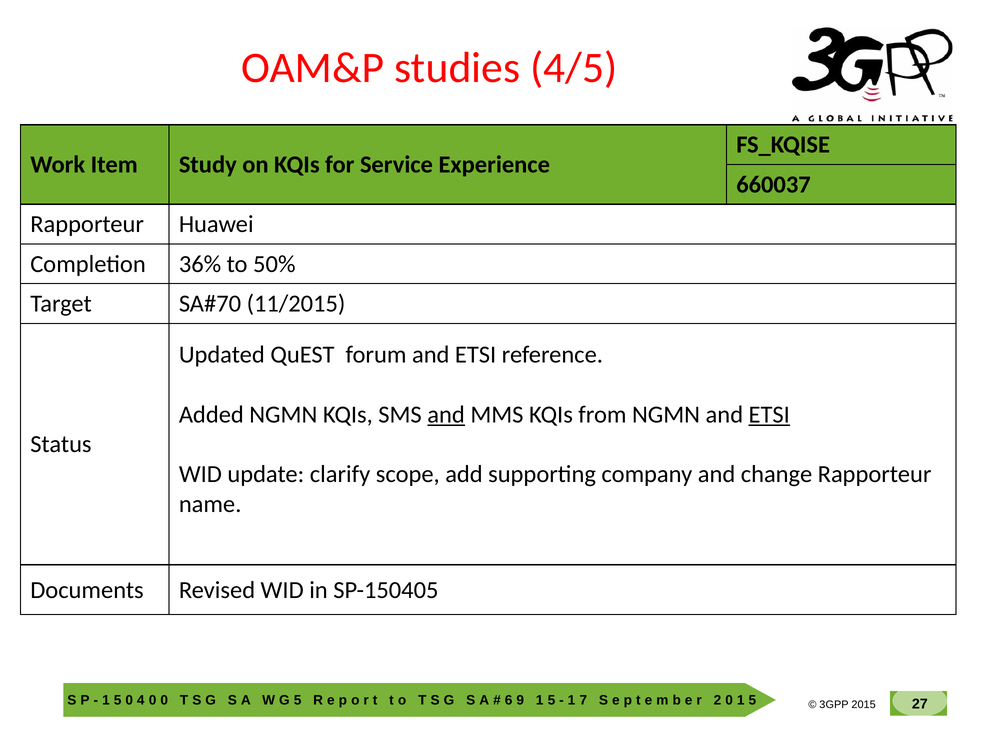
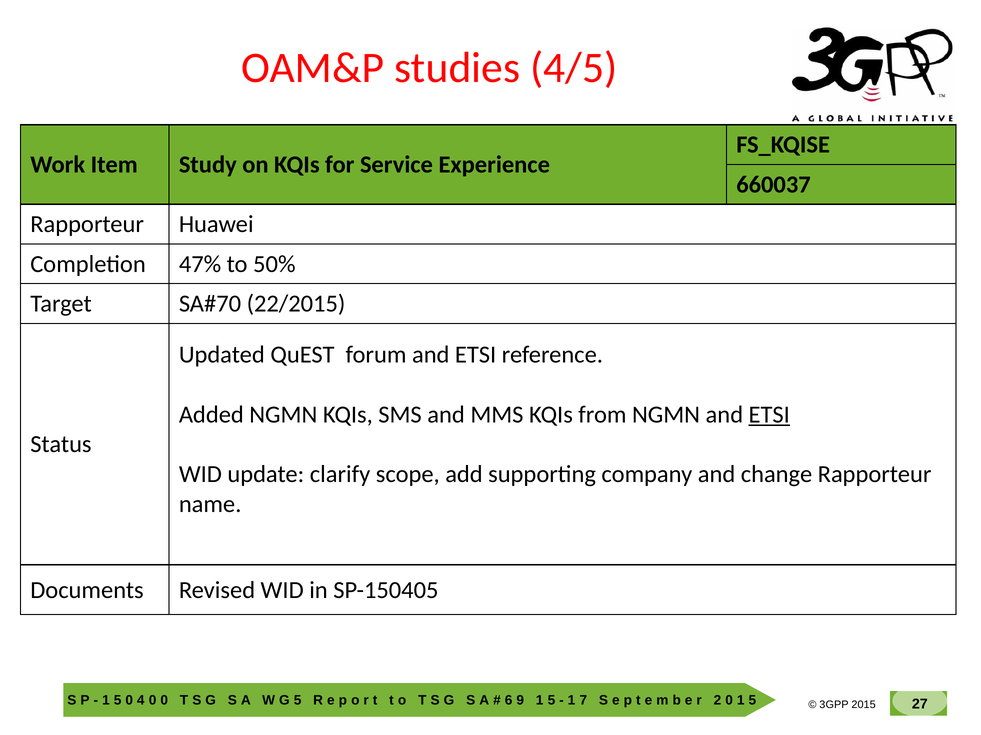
36%: 36% -> 47%
11/2015: 11/2015 -> 22/2015
and at (446, 415) underline: present -> none
